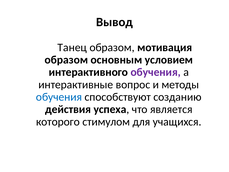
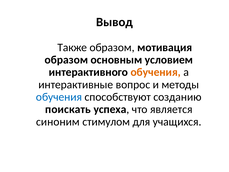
Танец: Танец -> Также
обучения at (156, 72) colour: purple -> orange
действия: действия -> поискать
которого: которого -> синоним
